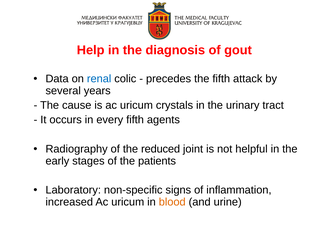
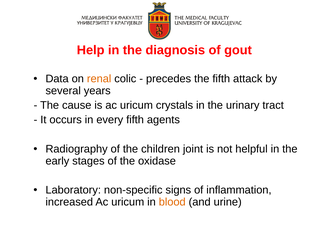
renal colour: blue -> orange
reduced: reduced -> children
patients: patients -> oxidase
